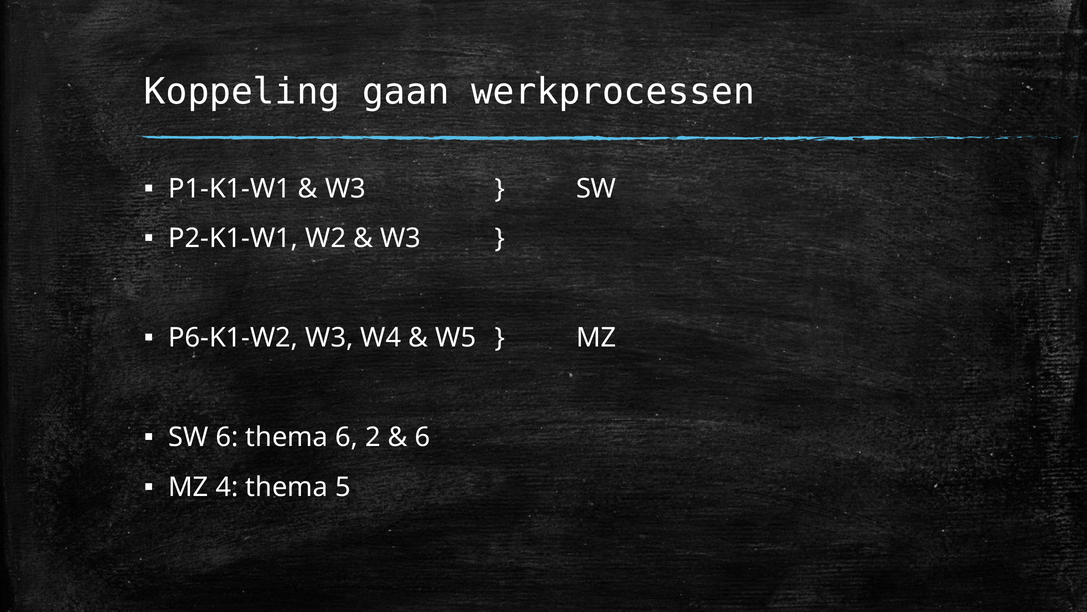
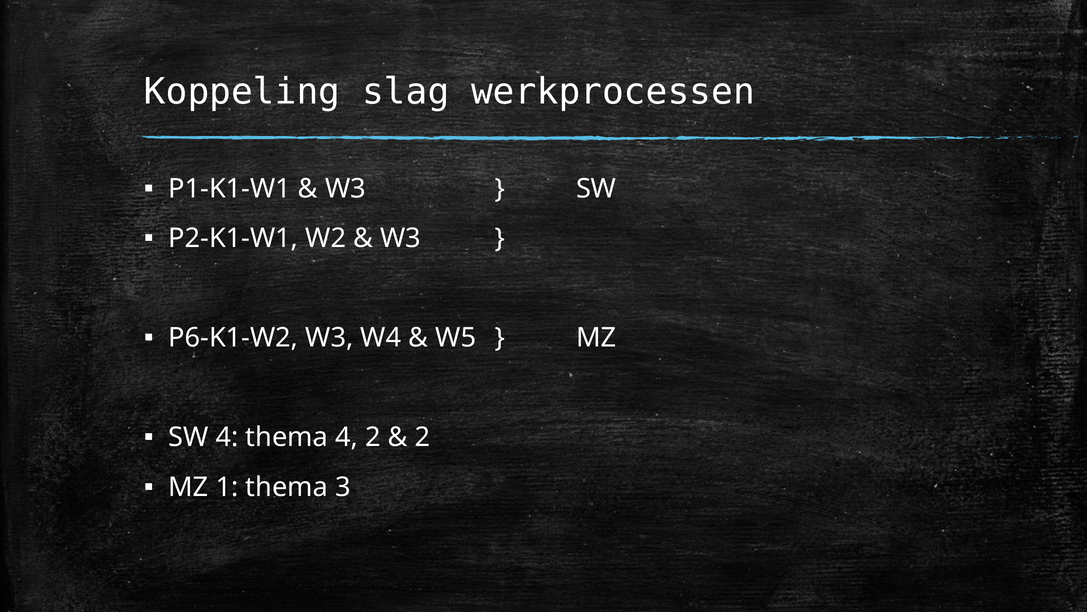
gaan: gaan -> slag
SW 6: 6 -> 4
thema 6: 6 -> 4
6 at (422, 437): 6 -> 2
4: 4 -> 1
5: 5 -> 3
